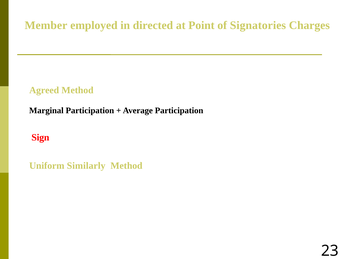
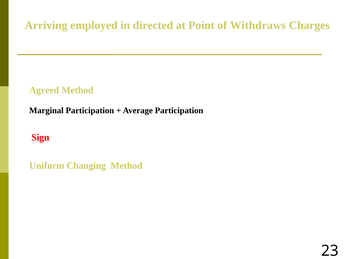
Member: Member -> Arriving
Signatories: Signatories -> Withdraws
Similarly: Similarly -> Changing
